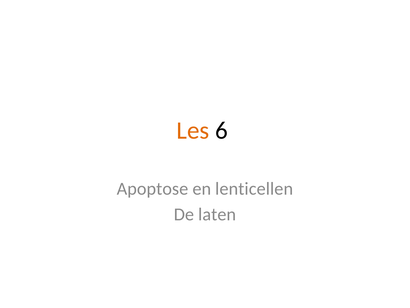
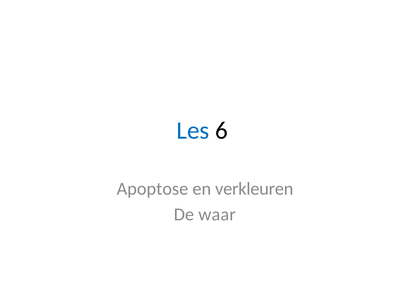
Les colour: orange -> blue
lenticellen: lenticellen -> verkleuren
laten: laten -> waar
